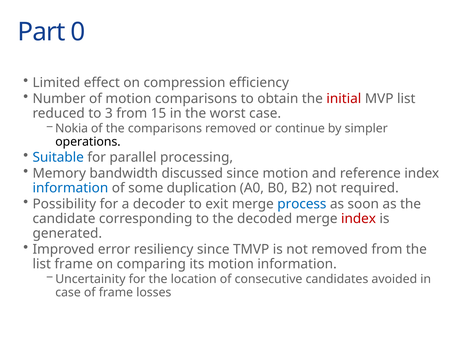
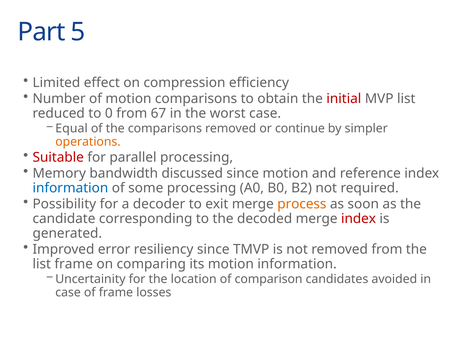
0: 0 -> 5
3: 3 -> 0
15: 15 -> 67
Nokia: Nokia -> Equal
operations colour: black -> orange
Suitable colour: blue -> red
some duplication: duplication -> processing
process colour: blue -> orange
consecutive: consecutive -> comparison
